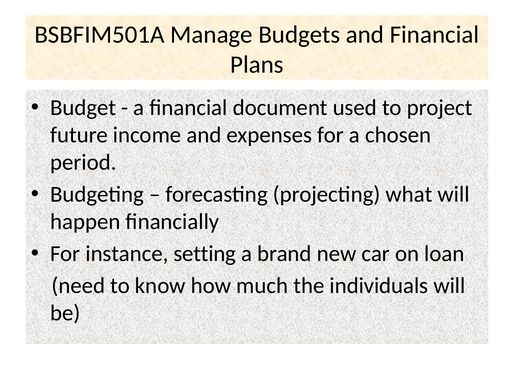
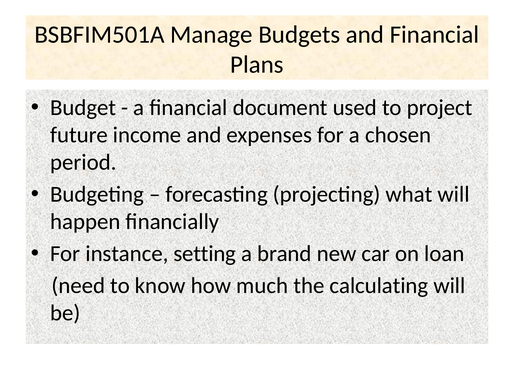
individuals: individuals -> calculating
